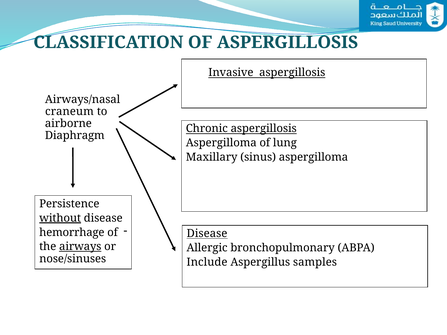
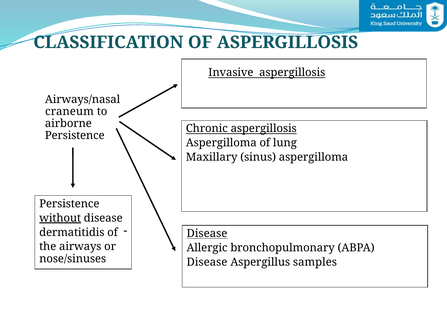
Diaphragm at (75, 136): Diaphragm -> Persistence
hemorrhage: hemorrhage -> dermatitidis
airways underline: present -> none
Include at (207, 262): Include -> Disease
